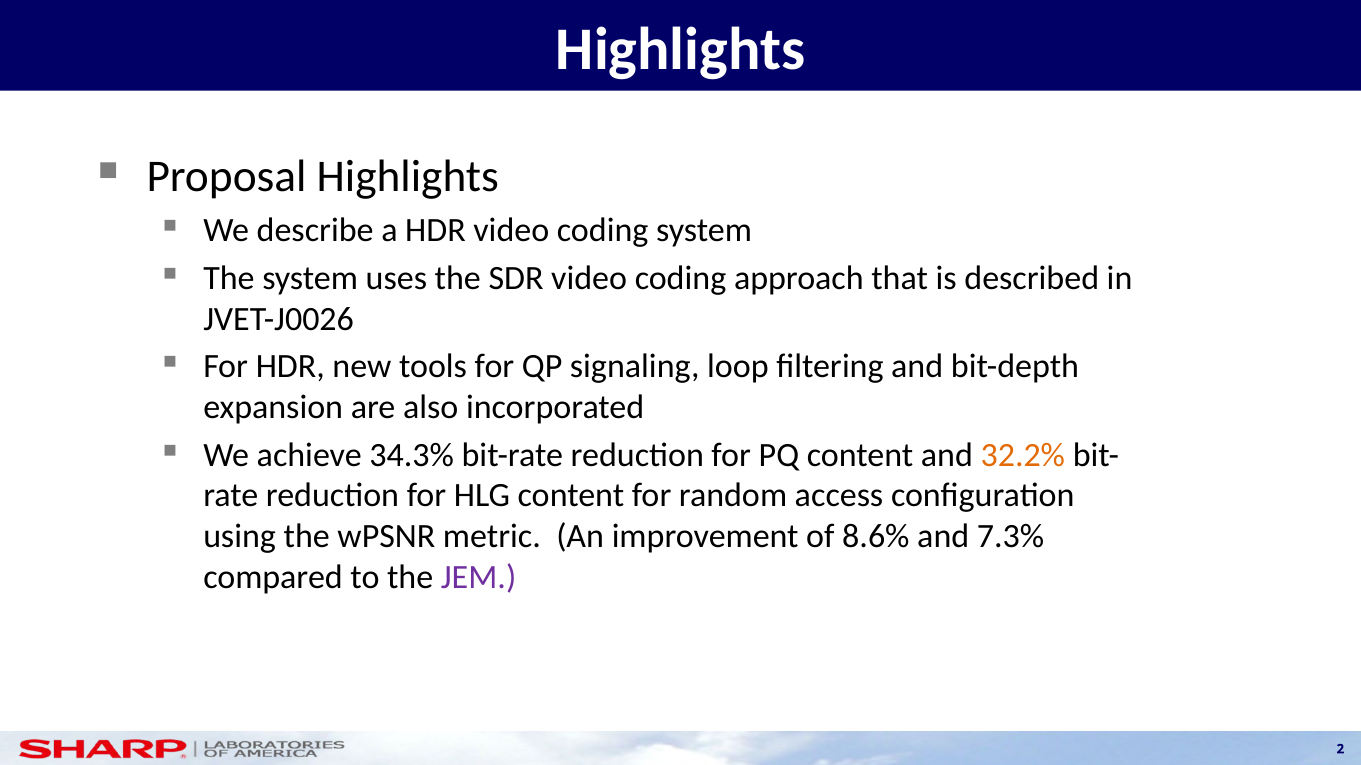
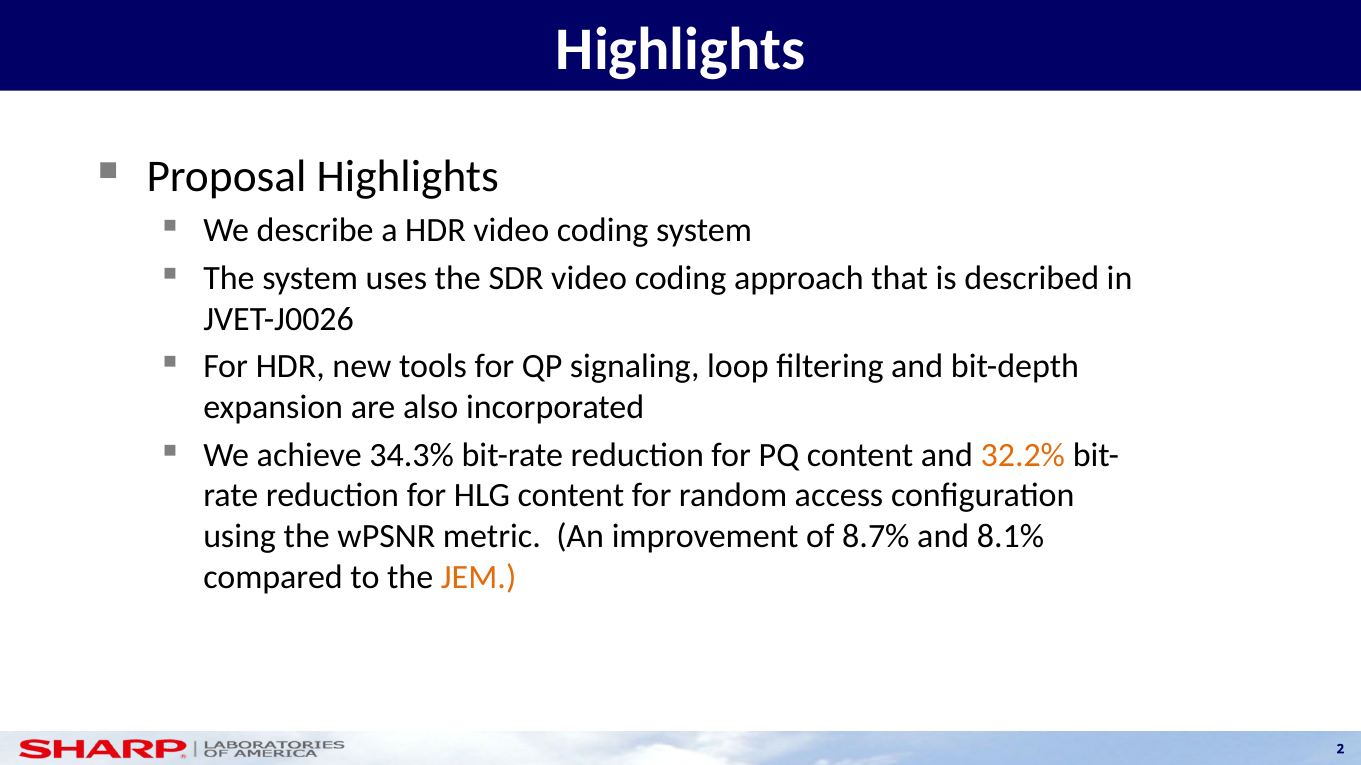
8.6%: 8.6% -> 8.7%
7.3%: 7.3% -> 8.1%
JEM colour: purple -> orange
